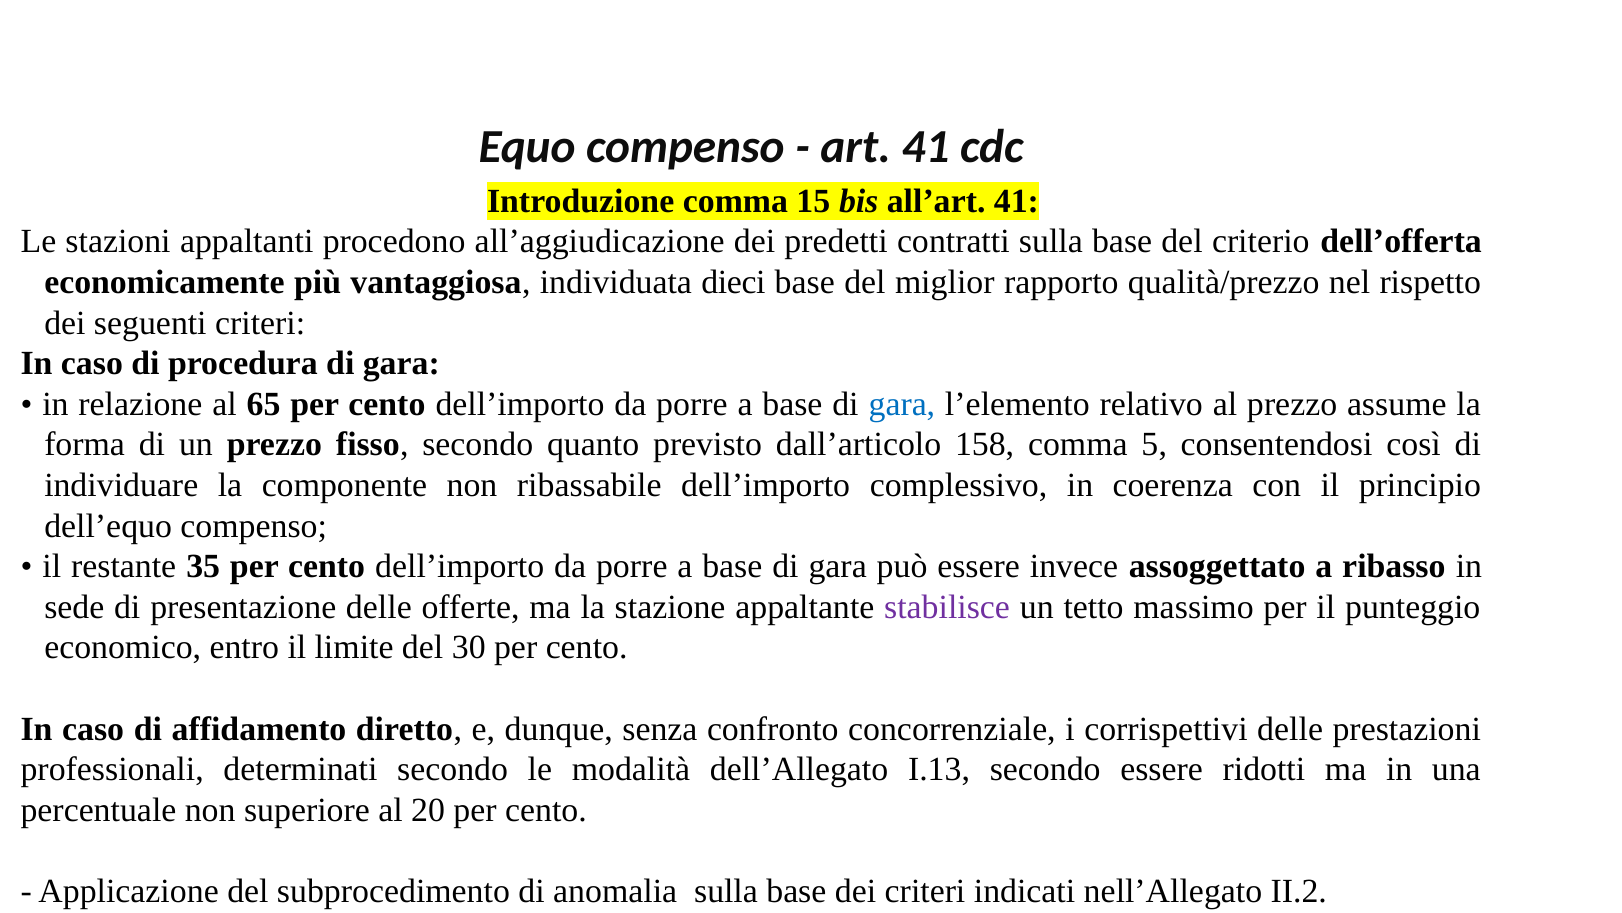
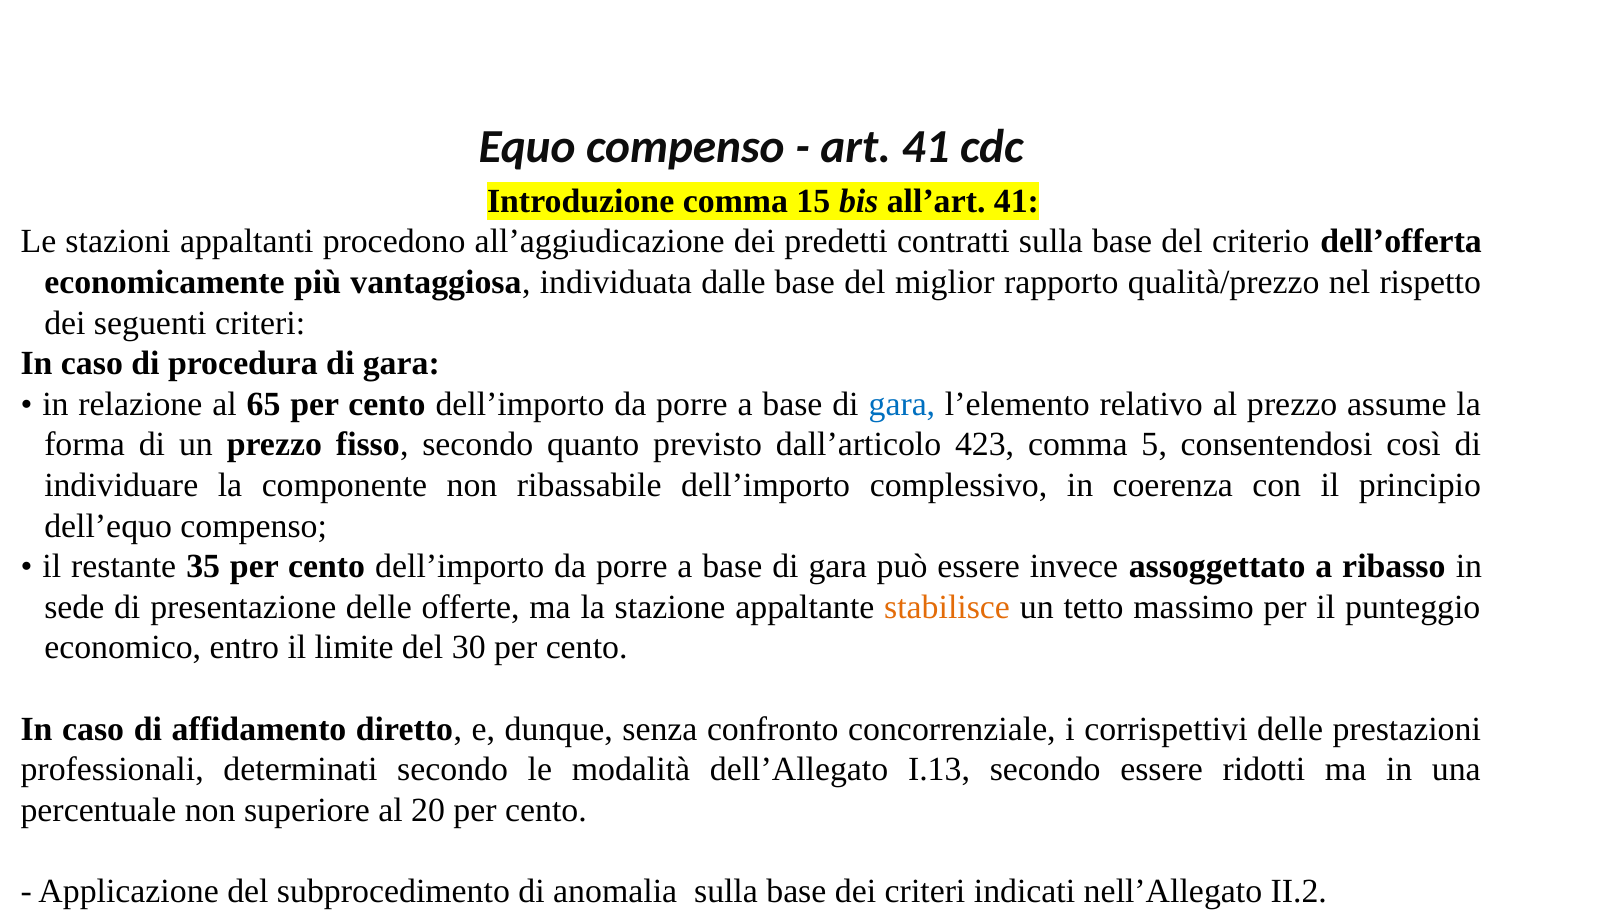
dieci: dieci -> dalle
158: 158 -> 423
stabilisce colour: purple -> orange
